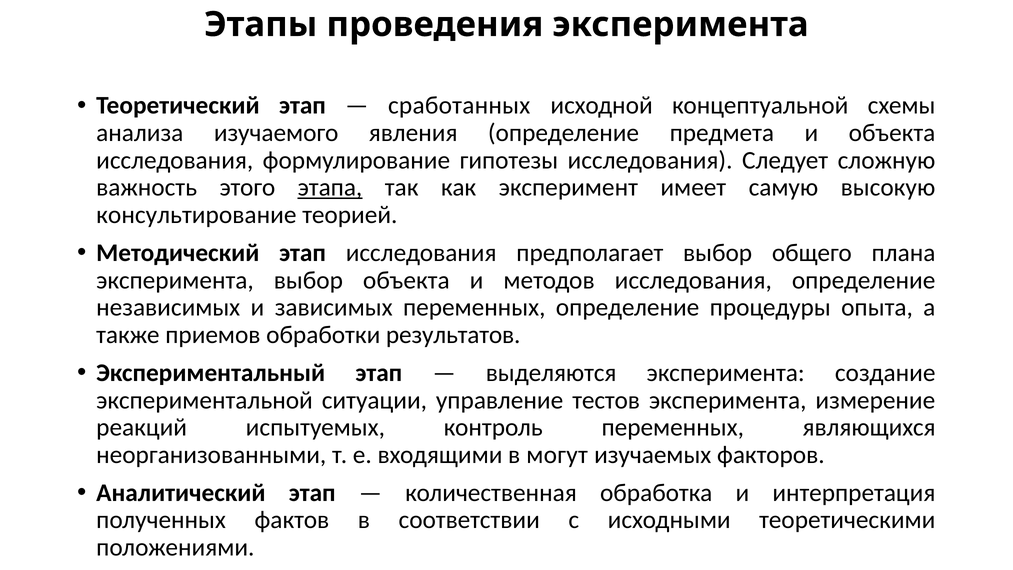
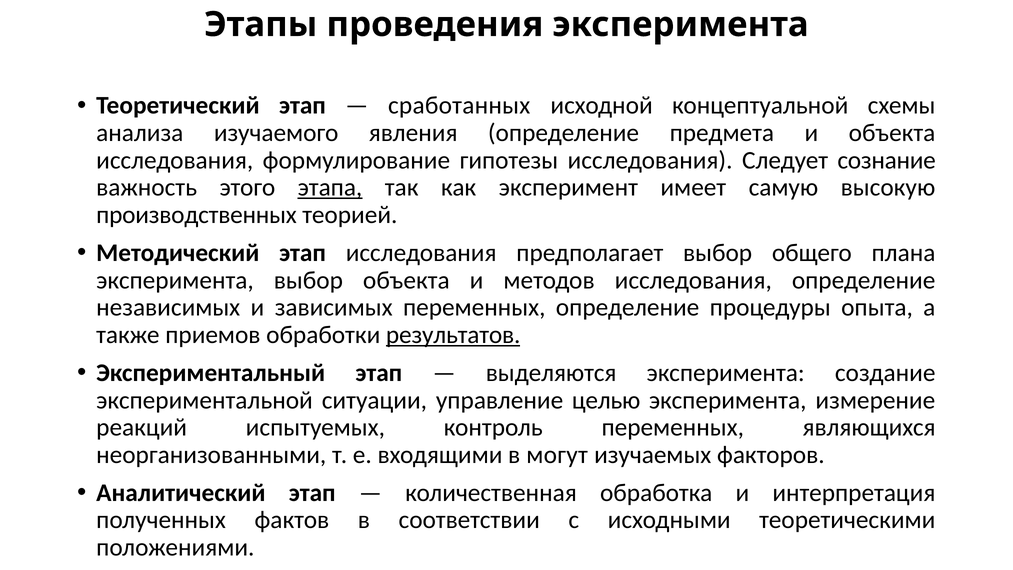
сложную: сложную -> сознание
консультирование: консультирование -> производственных
результатов underline: none -> present
тестов: тестов -> целью
